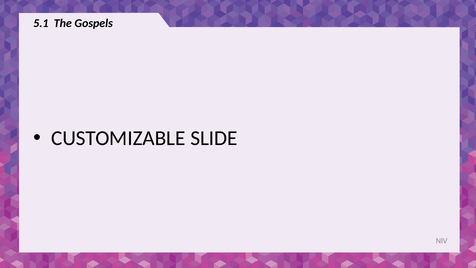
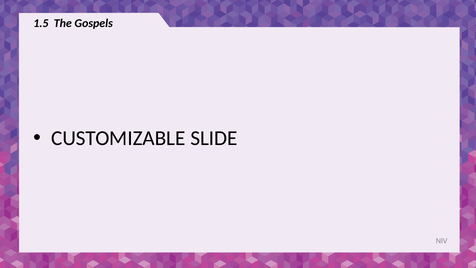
5.1: 5.1 -> 1.5
